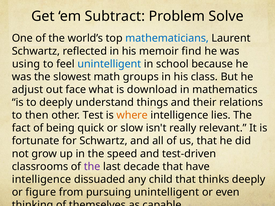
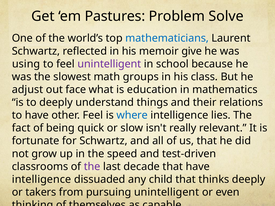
Subtract: Subtract -> Pastures
find: find -> give
unintelligent at (109, 64) colour: blue -> purple
download: download -> education
to then: then -> have
other Test: Test -> Feel
where colour: orange -> blue
figure: figure -> takers
